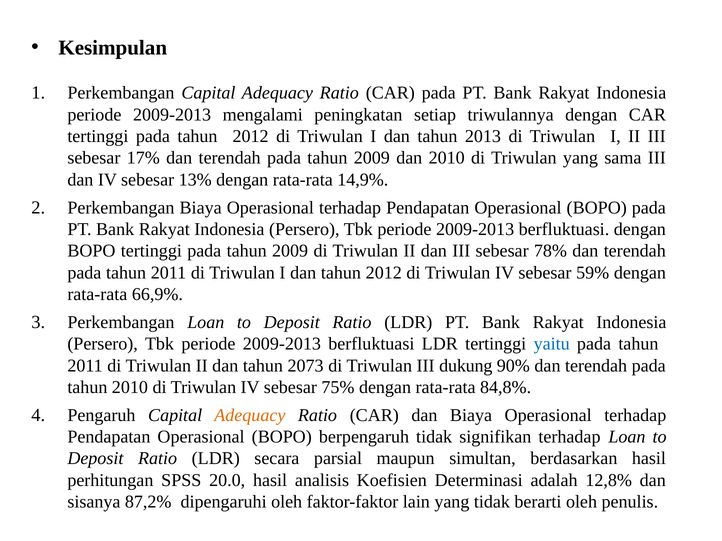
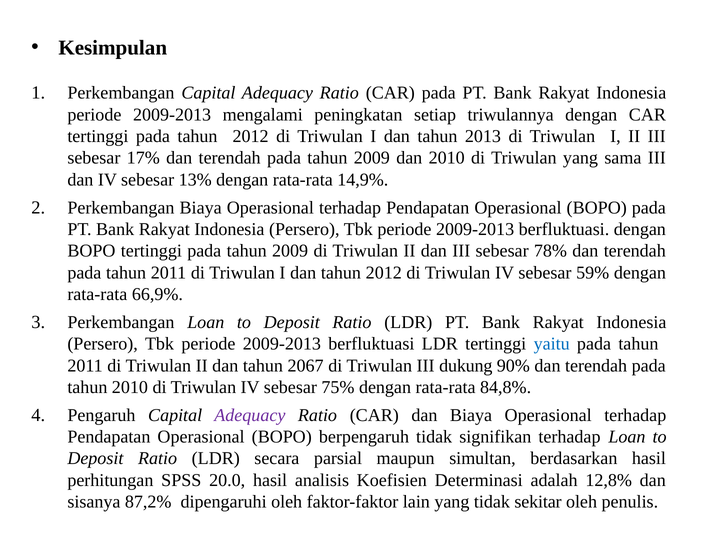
2073: 2073 -> 2067
Adequacy at (250, 416) colour: orange -> purple
berarti: berarti -> sekitar
